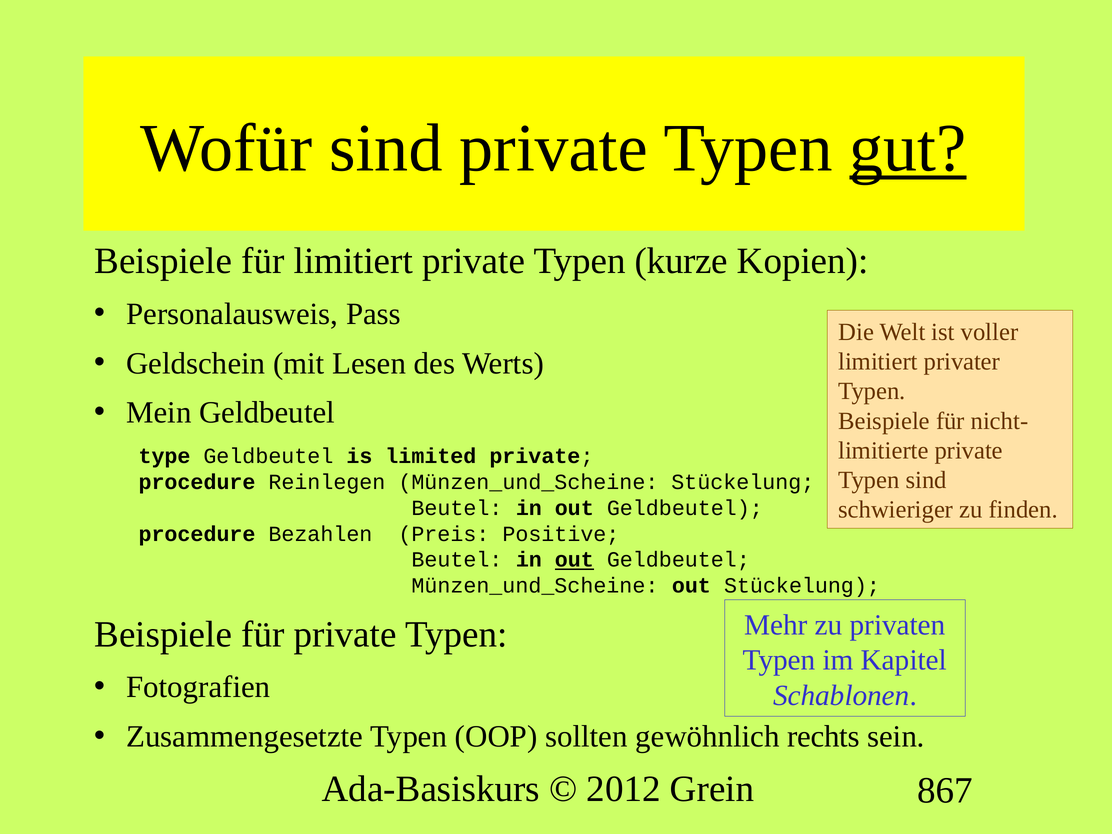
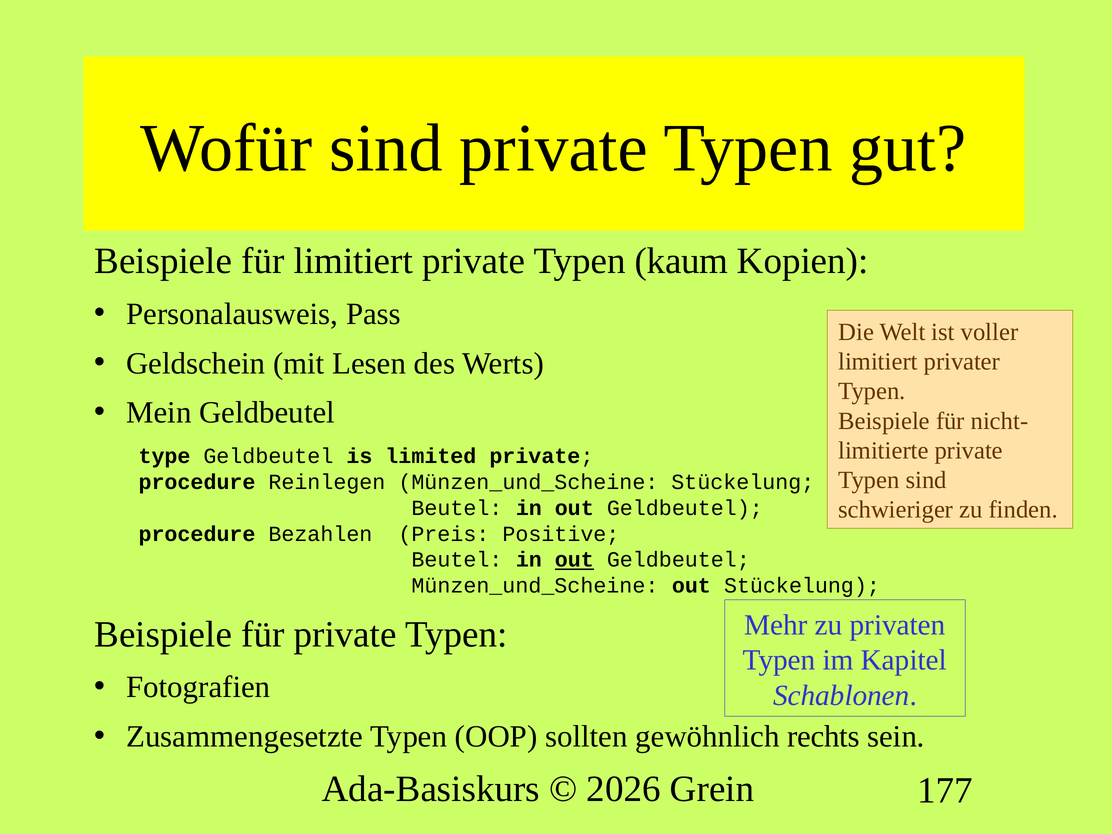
gut underline: present -> none
kurze: kurze -> kaum
2012: 2012 -> 2026
867: 867 -> 177
